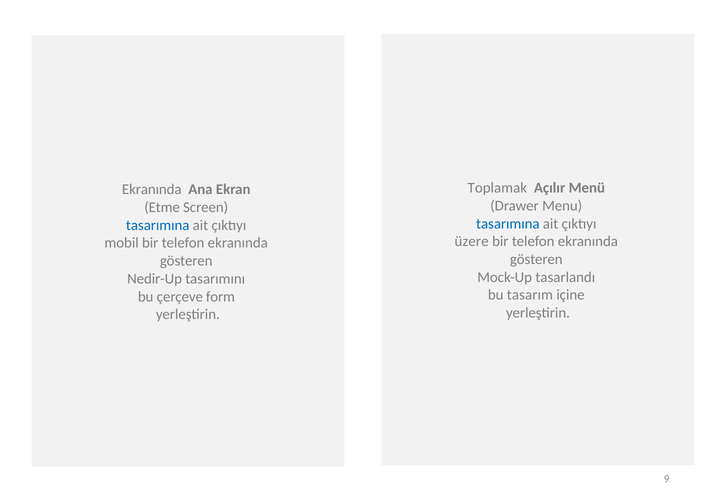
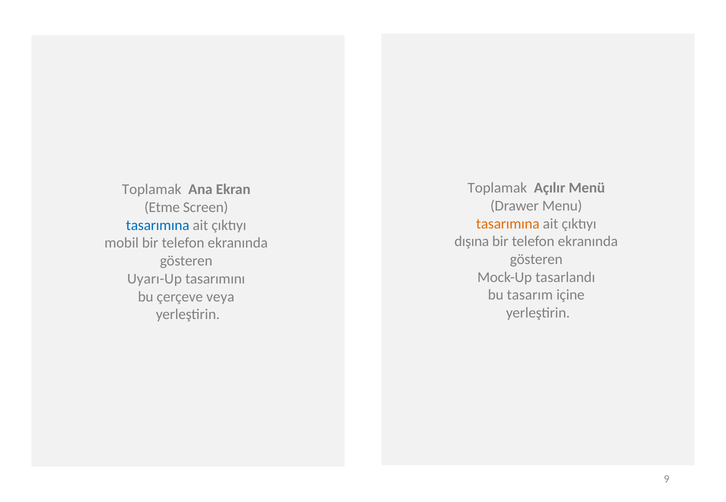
Ekranında at (152, 190): Ekranında -> Toplamak
tasarımına at (508, 224) colour: blue -> orange
üzere: üzere -> dışına
Nedir-Up: Nedir-Up -> Uyarı-Up
form: form -> veya
